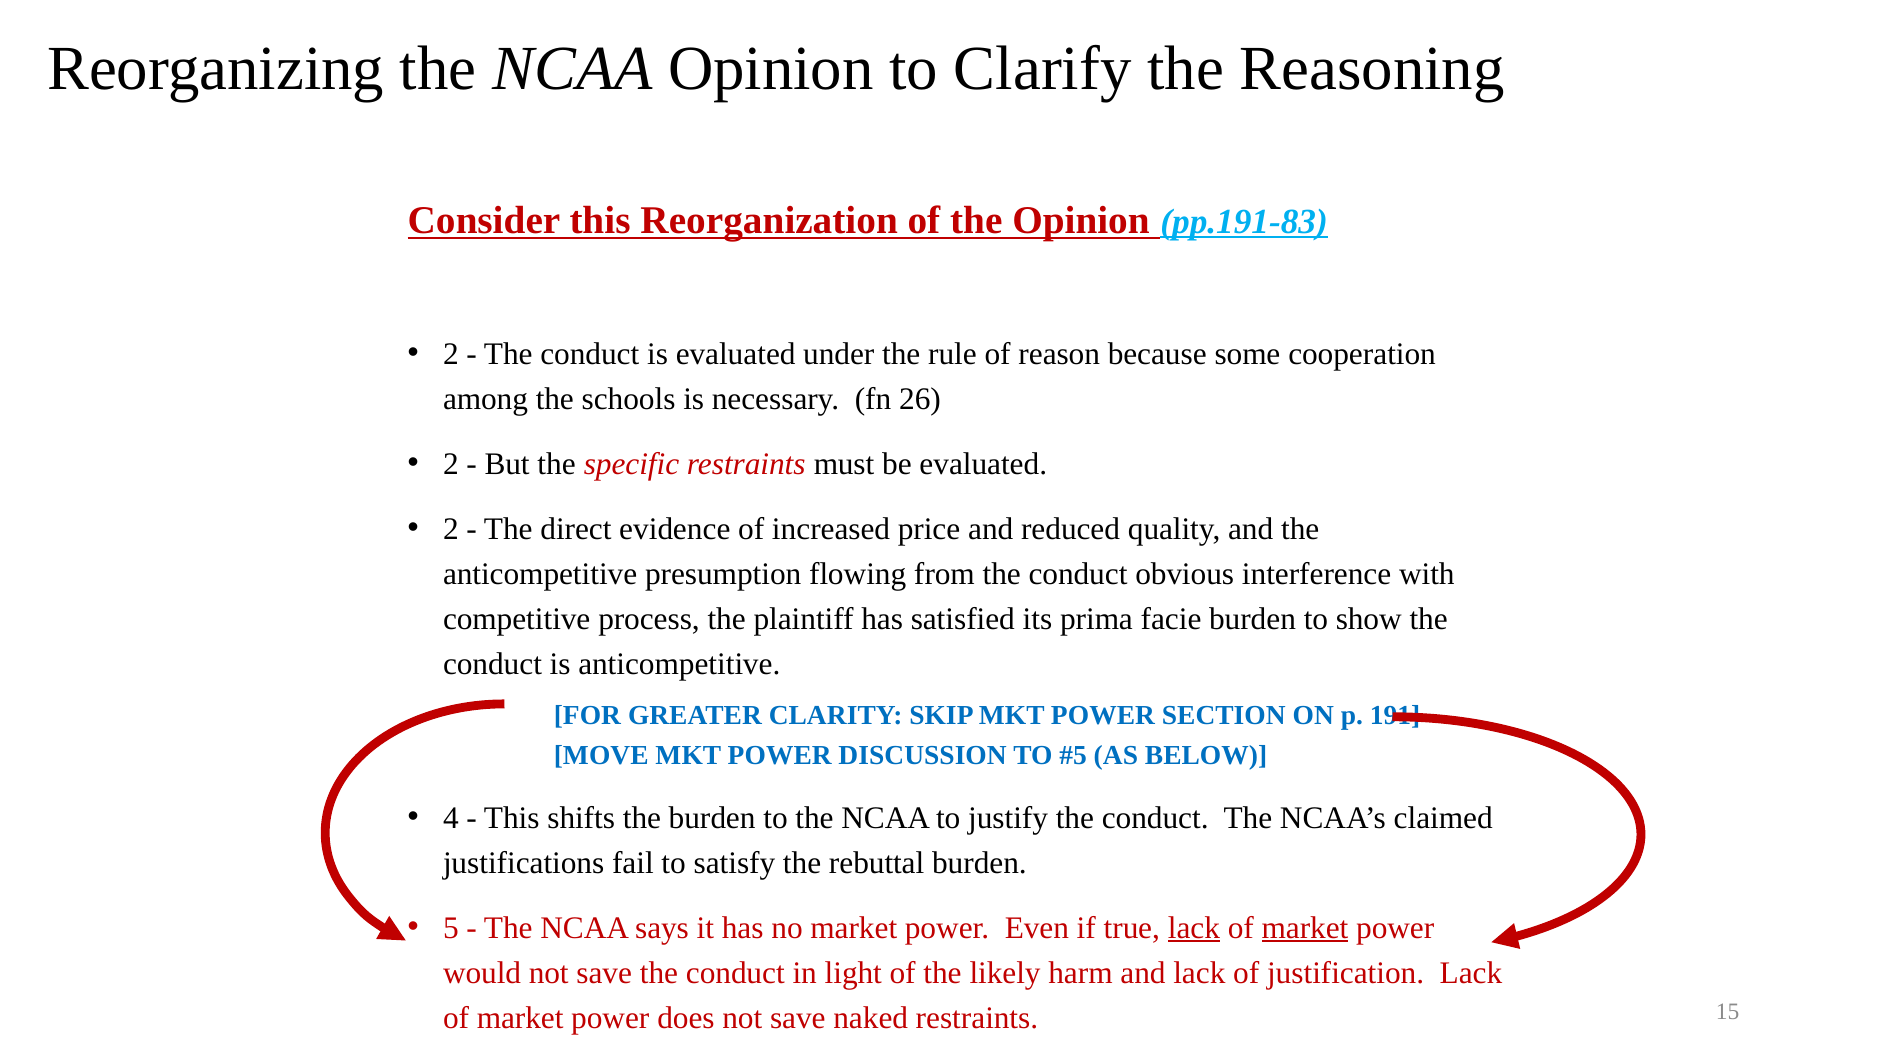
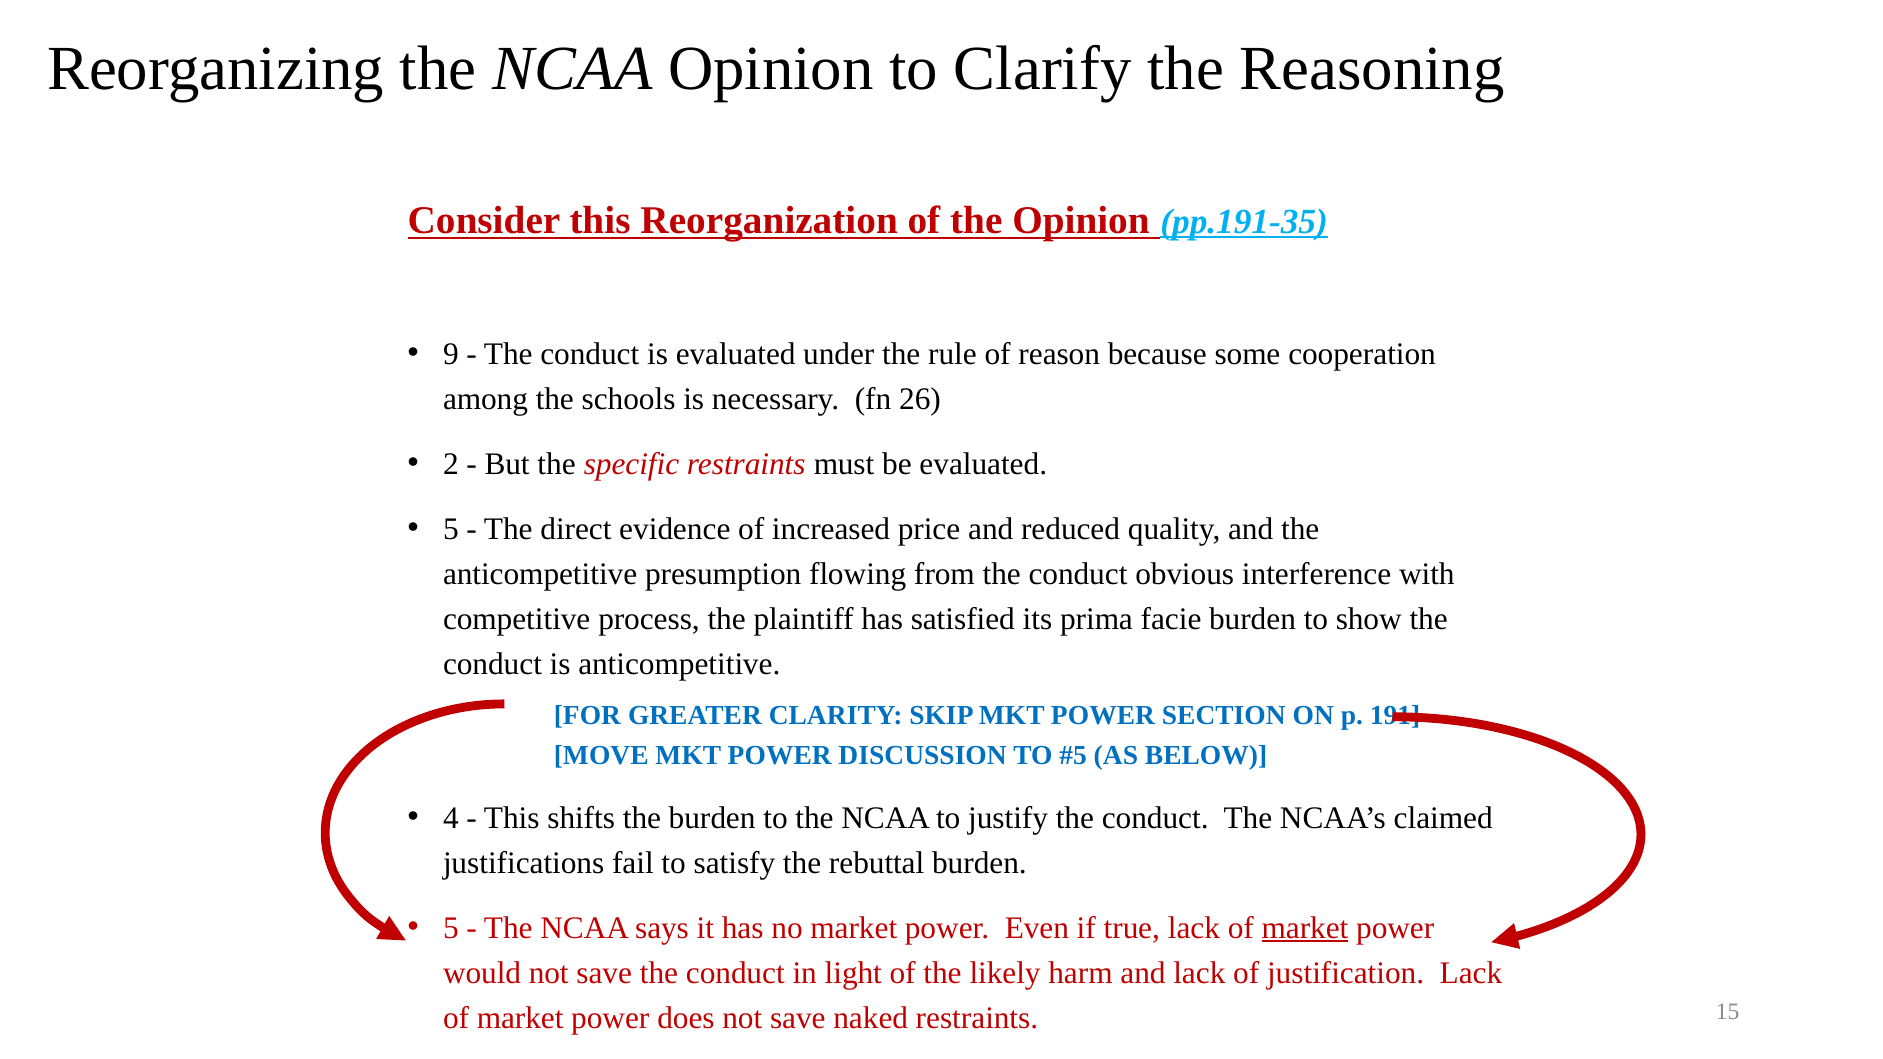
pp.191-83: pp.191-83 -> pp.191-35
2 at (451, 354): 2 -> 9
2 at (451, 529): 2 -> 5
lack at (1194, 928) underline: present -> none
